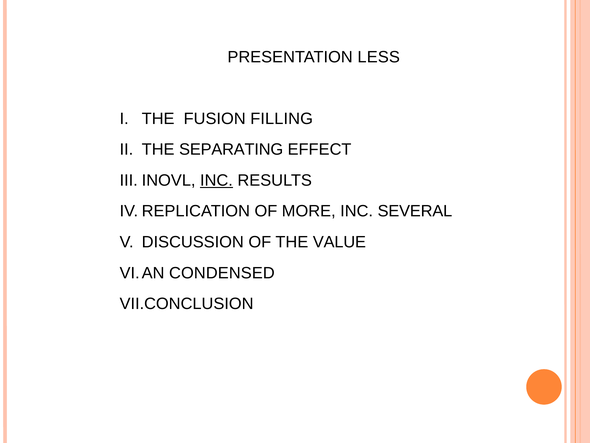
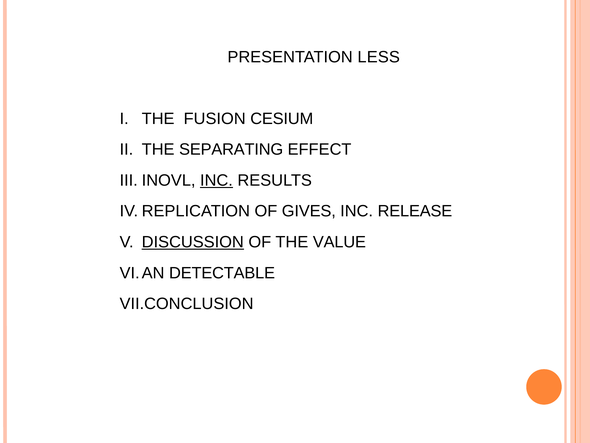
FILLING: FILLING -> CESIUM
MORE: MORE -> GIVES
SEVERAL: SEVERAL -> RELEASE
DISCUSSION underline: none -> present
CONDENSED: CONDENSED -> DETECTABLE
